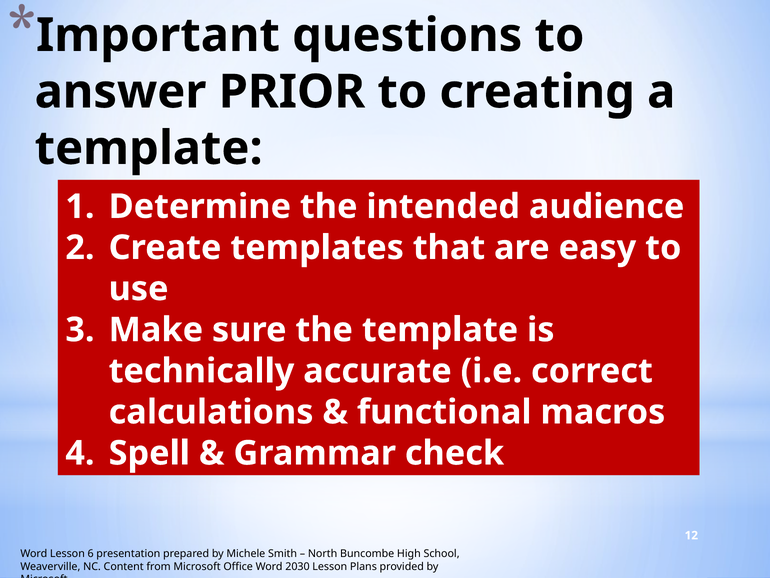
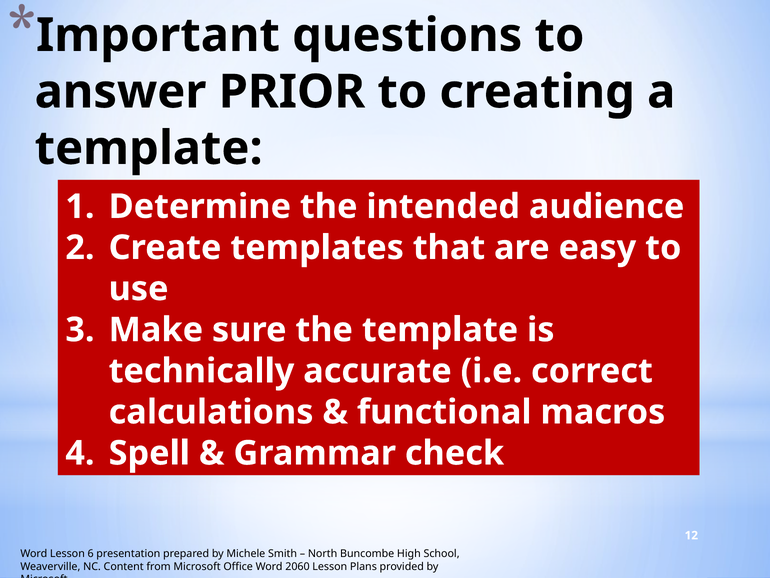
2030: 2030 -> 2060
